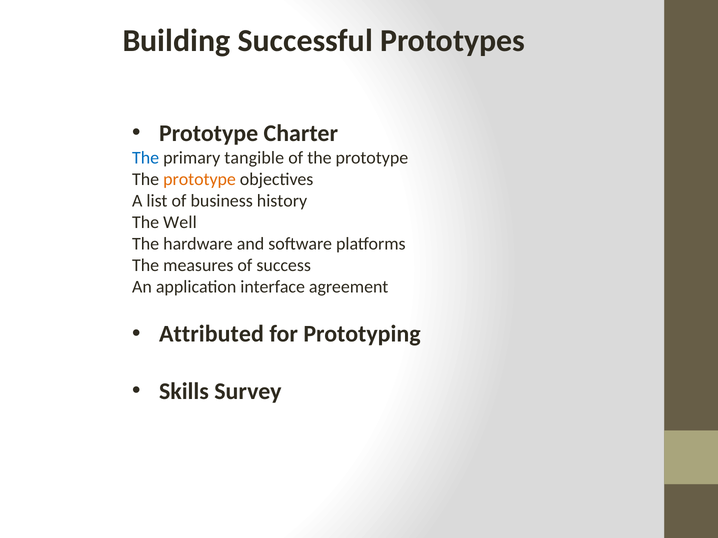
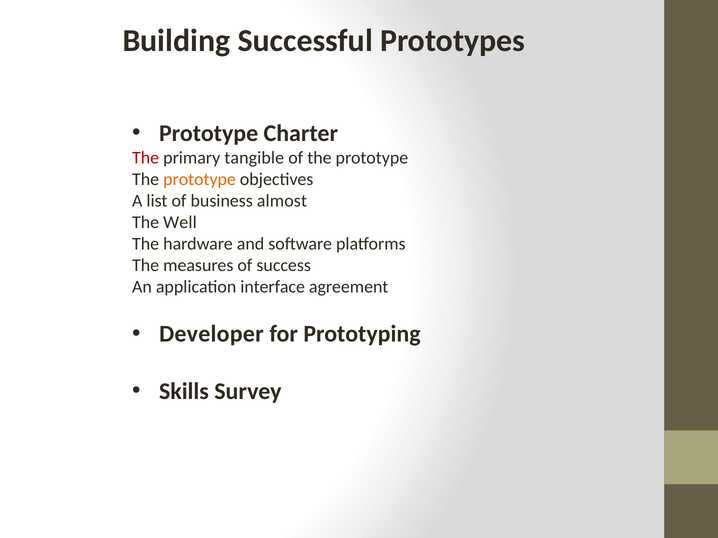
The at (146, 158) colour: blue -> red
history: history -> almost
Attributed: Attributed -> Developer
